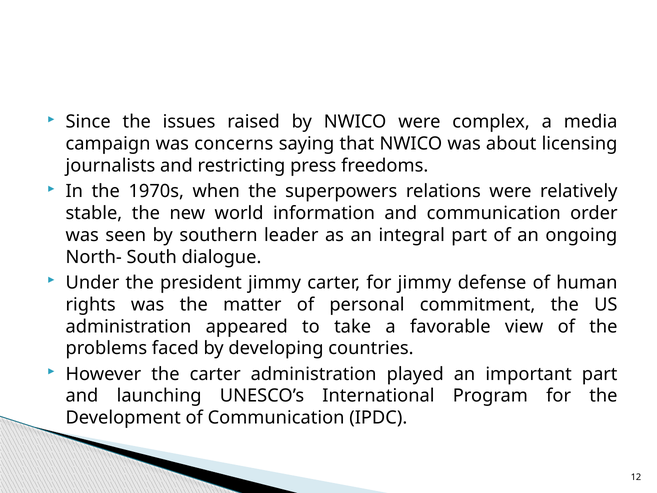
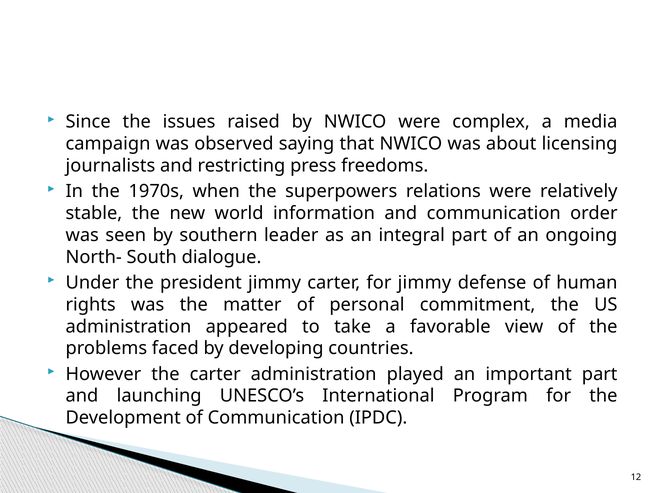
concerns: concerns -> observed
